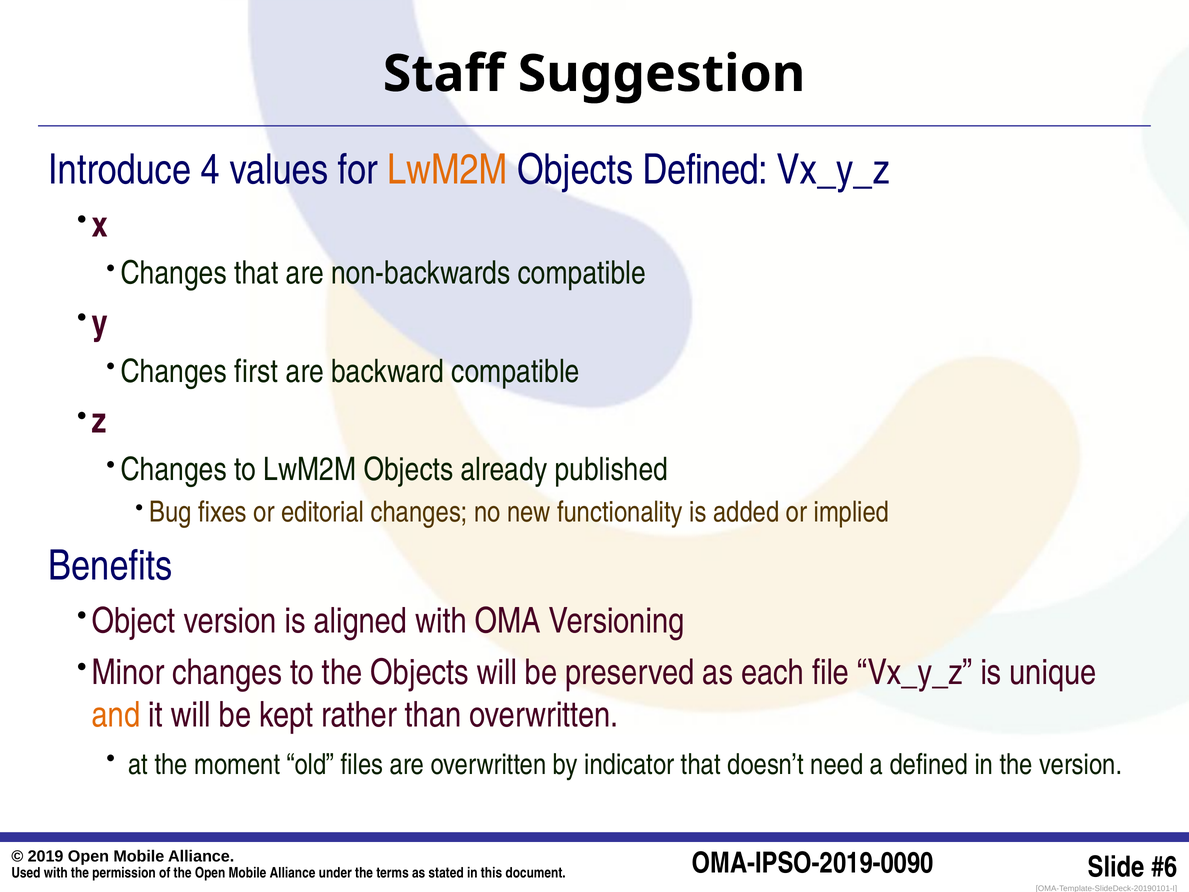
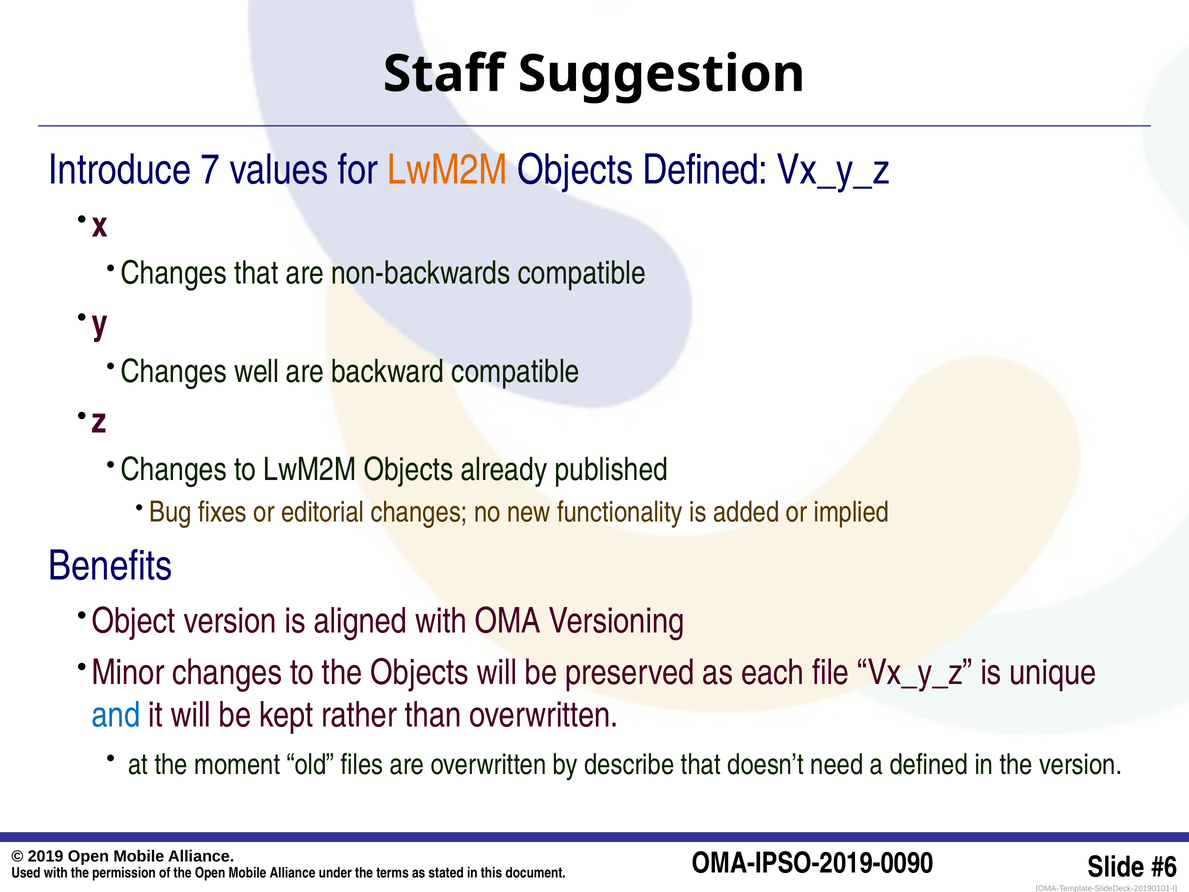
4: 4 -> 7
first: first -> well
and colour: orange -> blue
indicator: indicator -> describe
